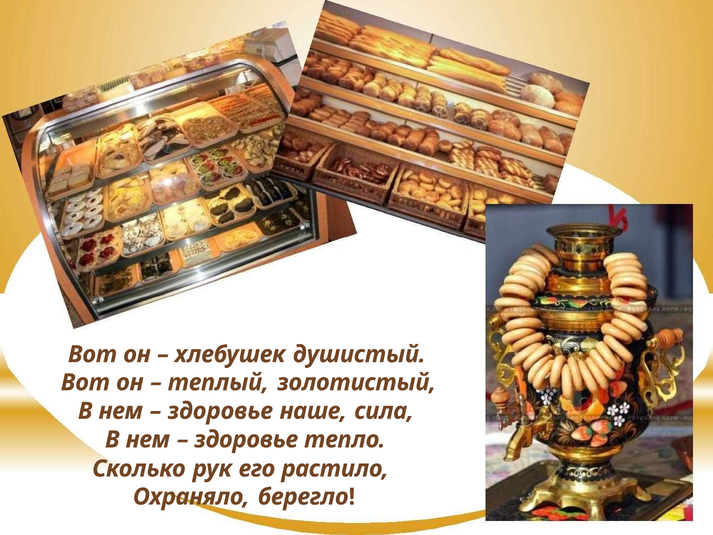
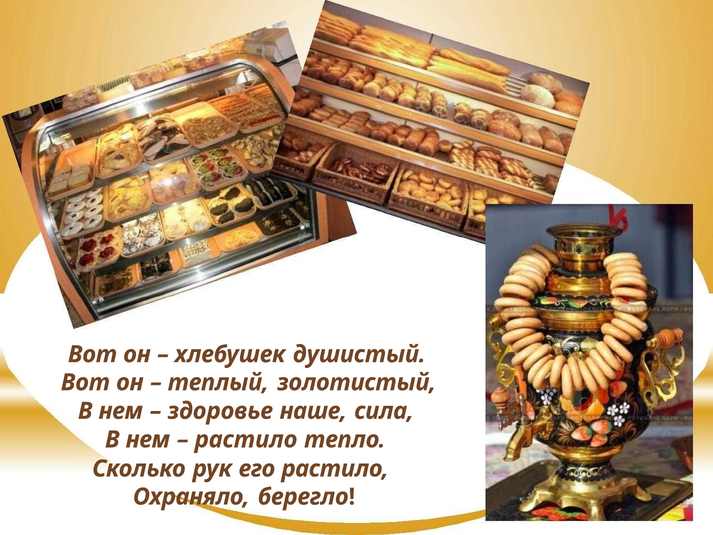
здоровье at (246, 439): здоровье -> растило
